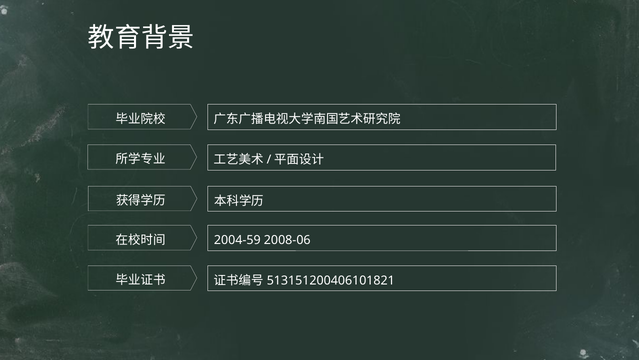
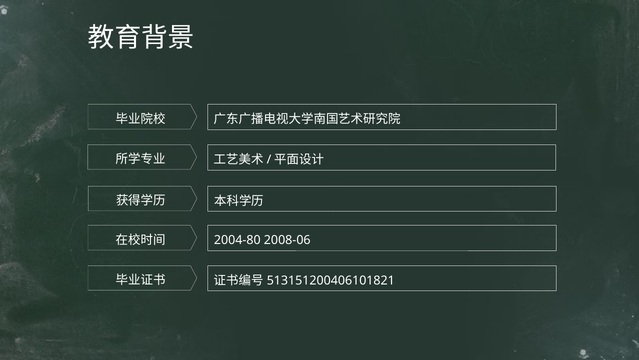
2004-59: 2004-59 -> 2004-80
